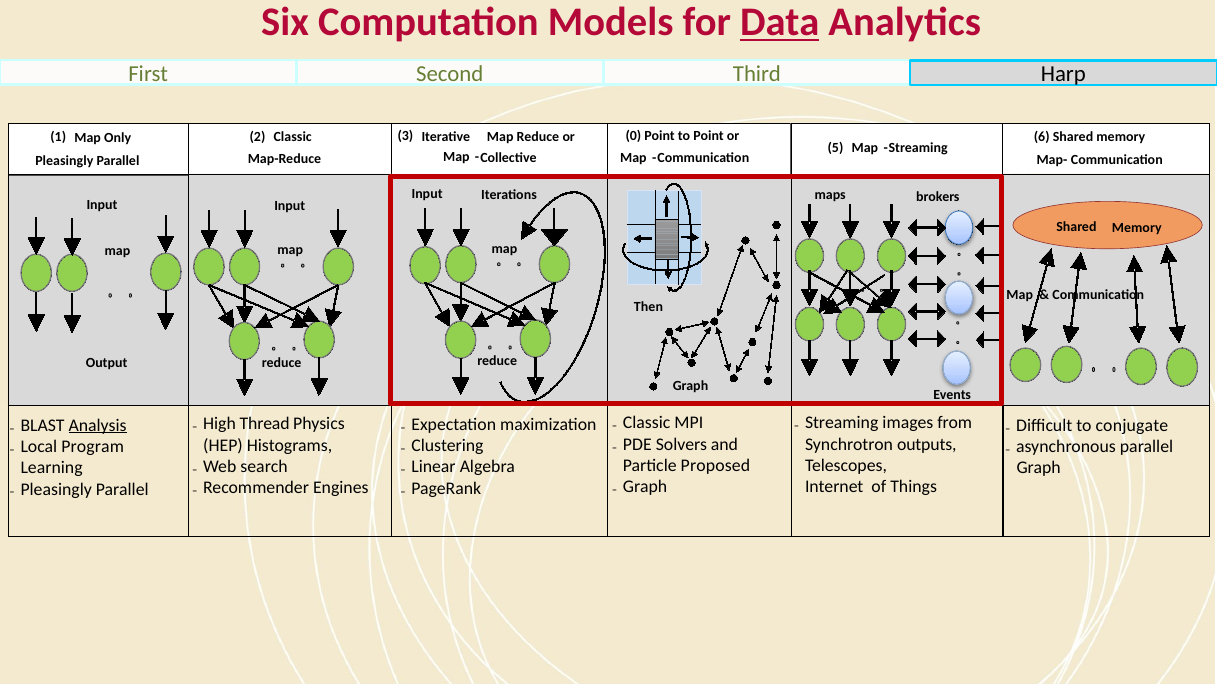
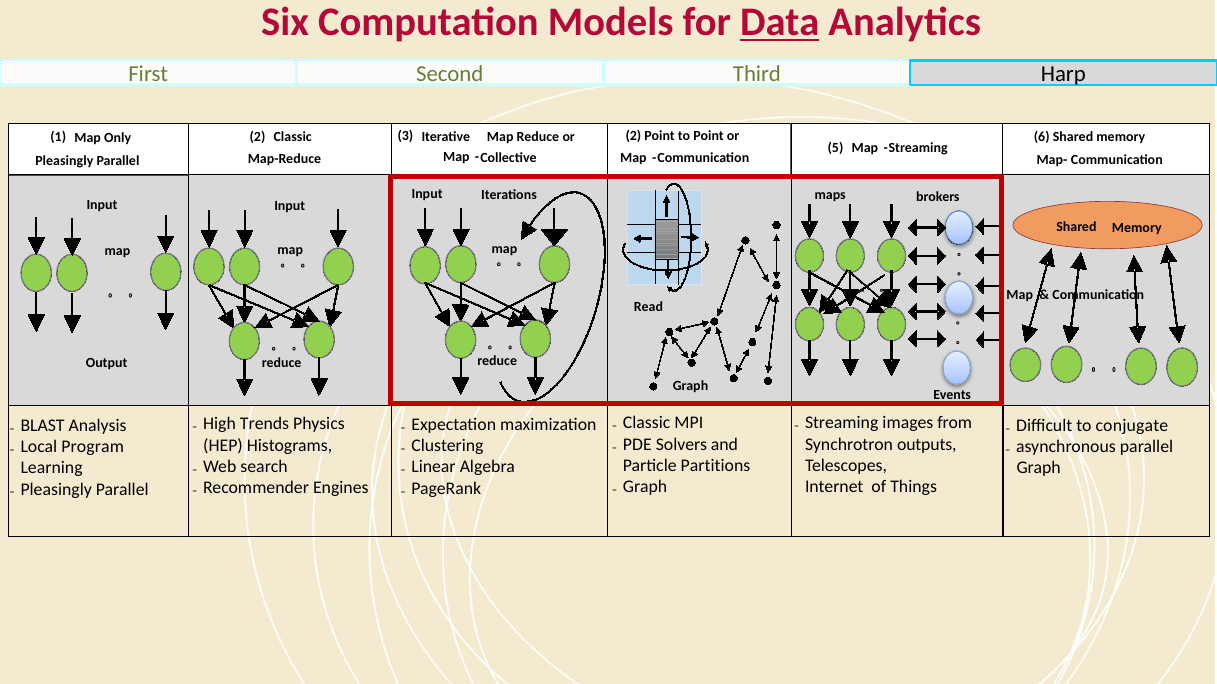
Only 0: 0 -> 2
Then: Then -> Read
Thread: Thread -> Trends
Analysis underline: present -> none
Proposed: Proposed -> Partitions
